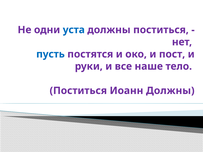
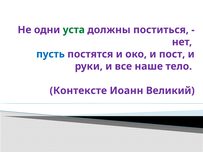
уста colour: blue -> green
Поститься at (78, 91): Поститься -> Контексте
Иоанн Должны: Должны -> Великий
